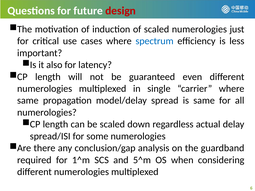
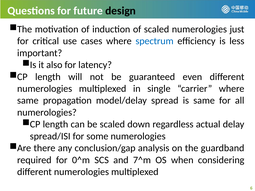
design colour: red -> black
1^m: 1^m -> 0^m
5^m: 5^m -> 7^m
